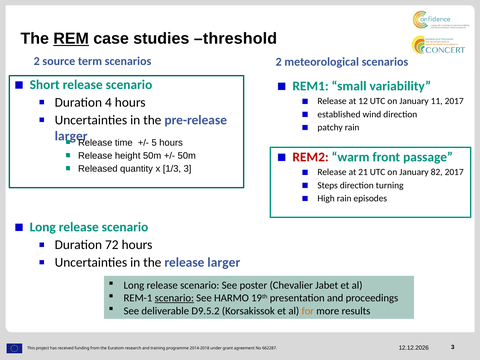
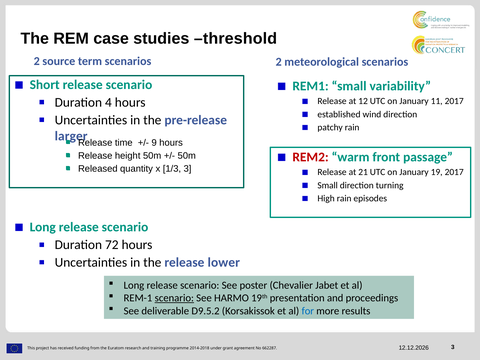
REM underline: present -> none
5: 5 -> 9
82: 82 -> 19
Steps at (328, 185): Steps -> Small
release larger: larger -> lower
for colour: orange -> blue
